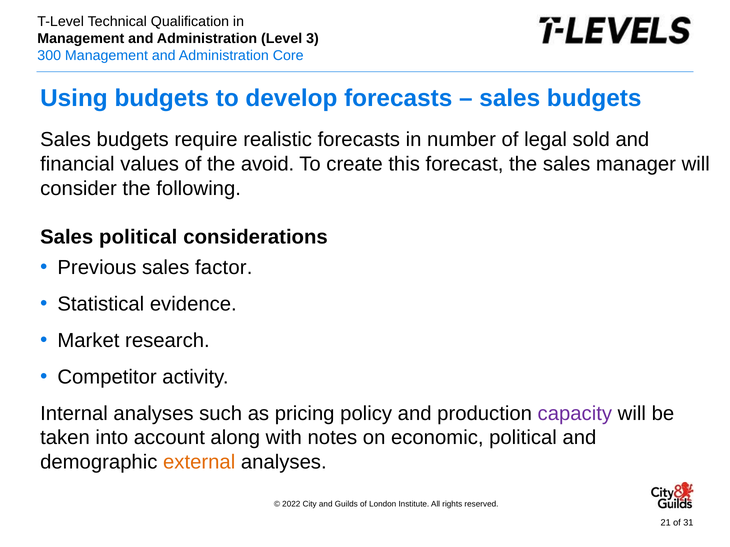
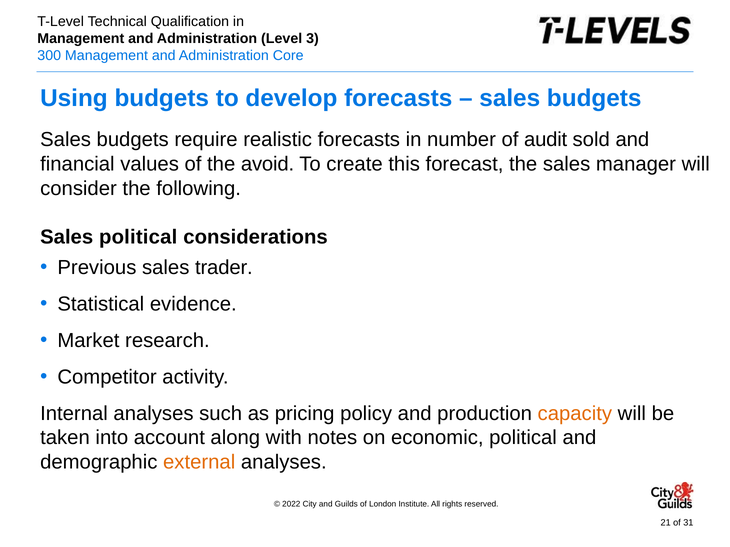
legal: legal -> audit
factor: factor -> trader
capacity colour: purple -> orange
